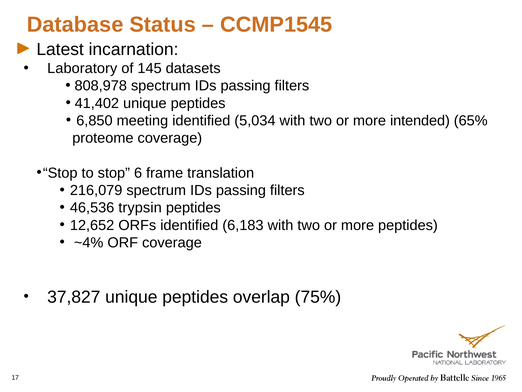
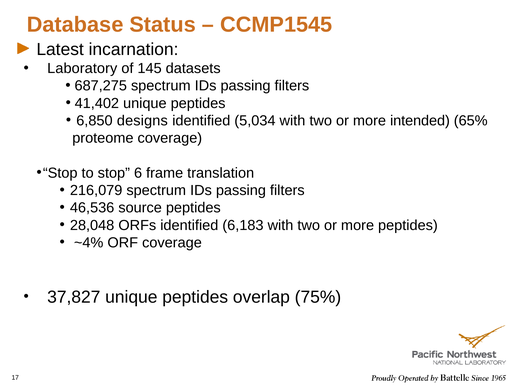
808,978: 808,978 -> 687,275
meeting: meeting -> designs
trypsin: trypsin -> source
12,652: 12,652 -> 28,048
